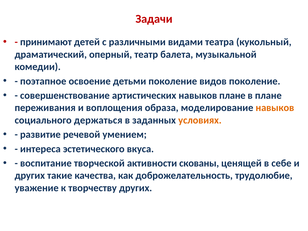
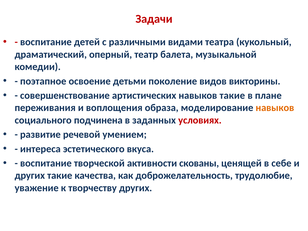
принимают at (46, 42): принимают -> воспитание
видов поколение: поколение -> викторины
навыков плане: плане -> такие
держаться: держаться -> подчинена
условиях colour: orange -> red
